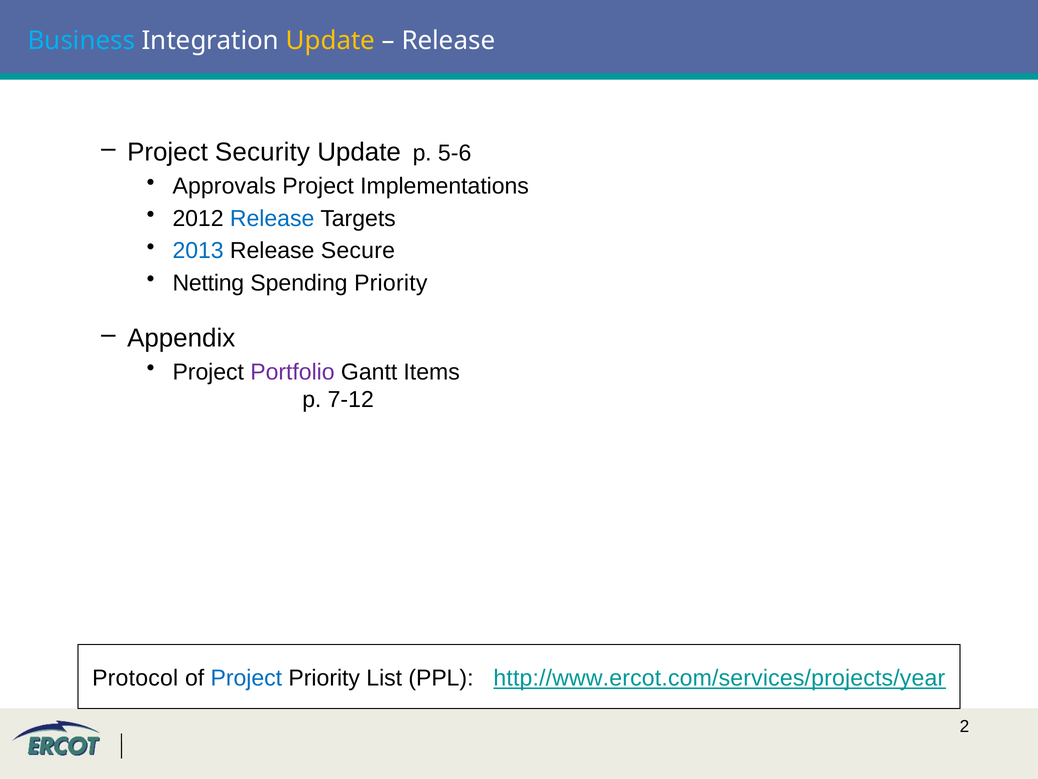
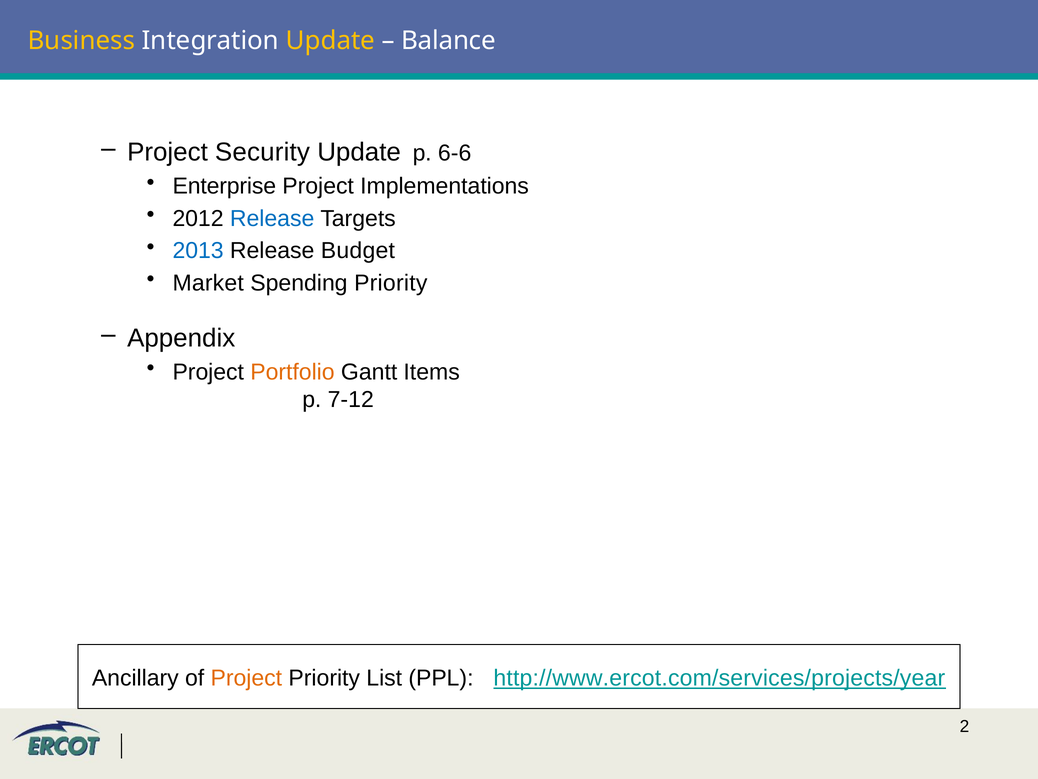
Business colour: light blue -> yellow
Release at (448, 41): Release -> Balance
5-6: 5-6 -> 6-6
Approvals: Approvals -> Enterprise
Secure: Secure -> Budget
Netting: Netting -> Market
Portfolio colour: purple -> orange
Protocol: Protocol -> Ancillary
Project at (246, 678) colour: blue -> orange
